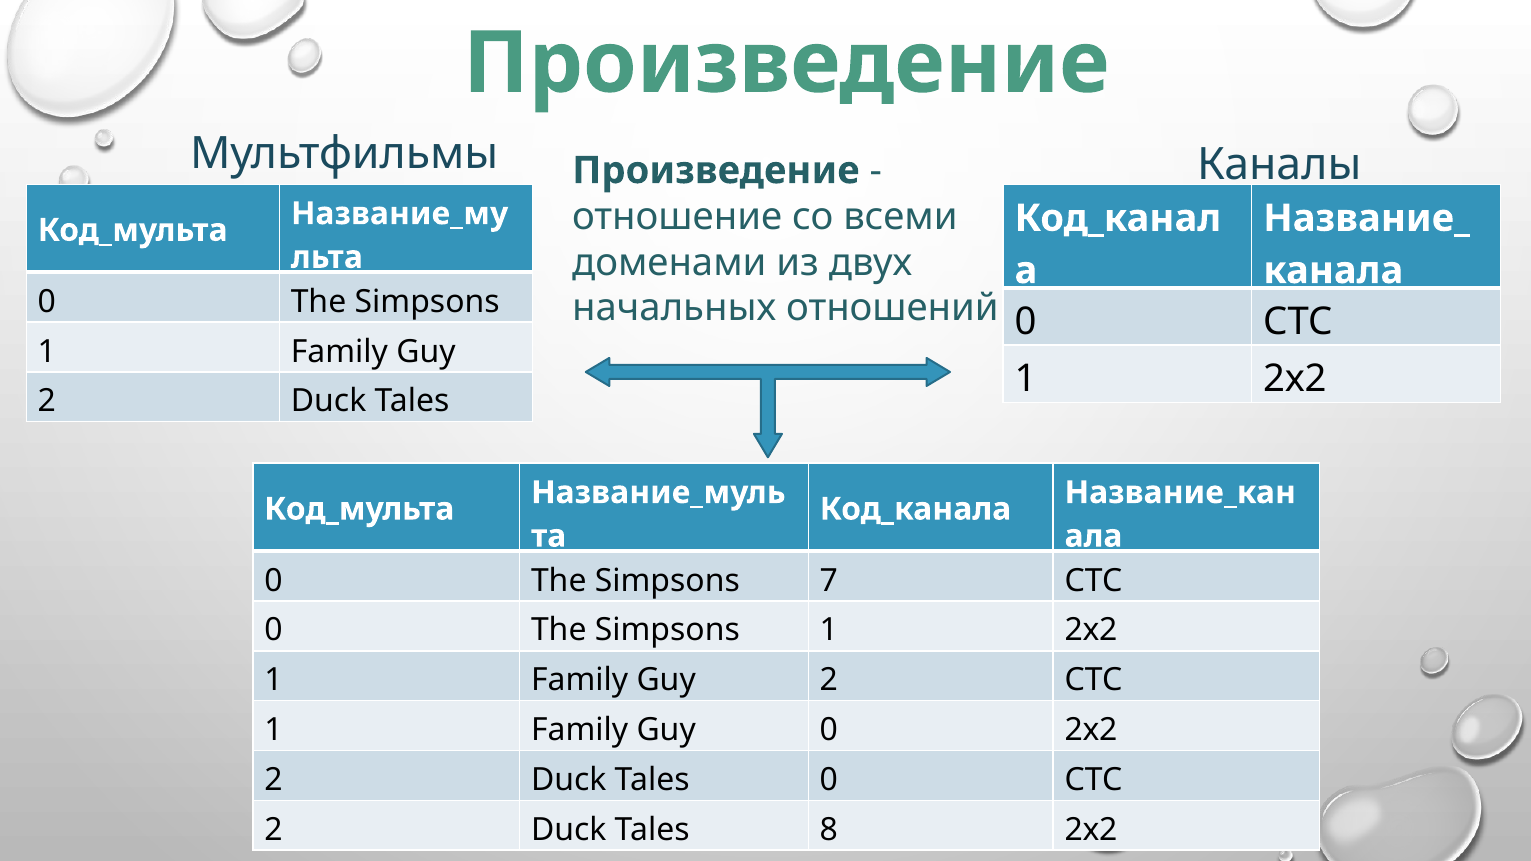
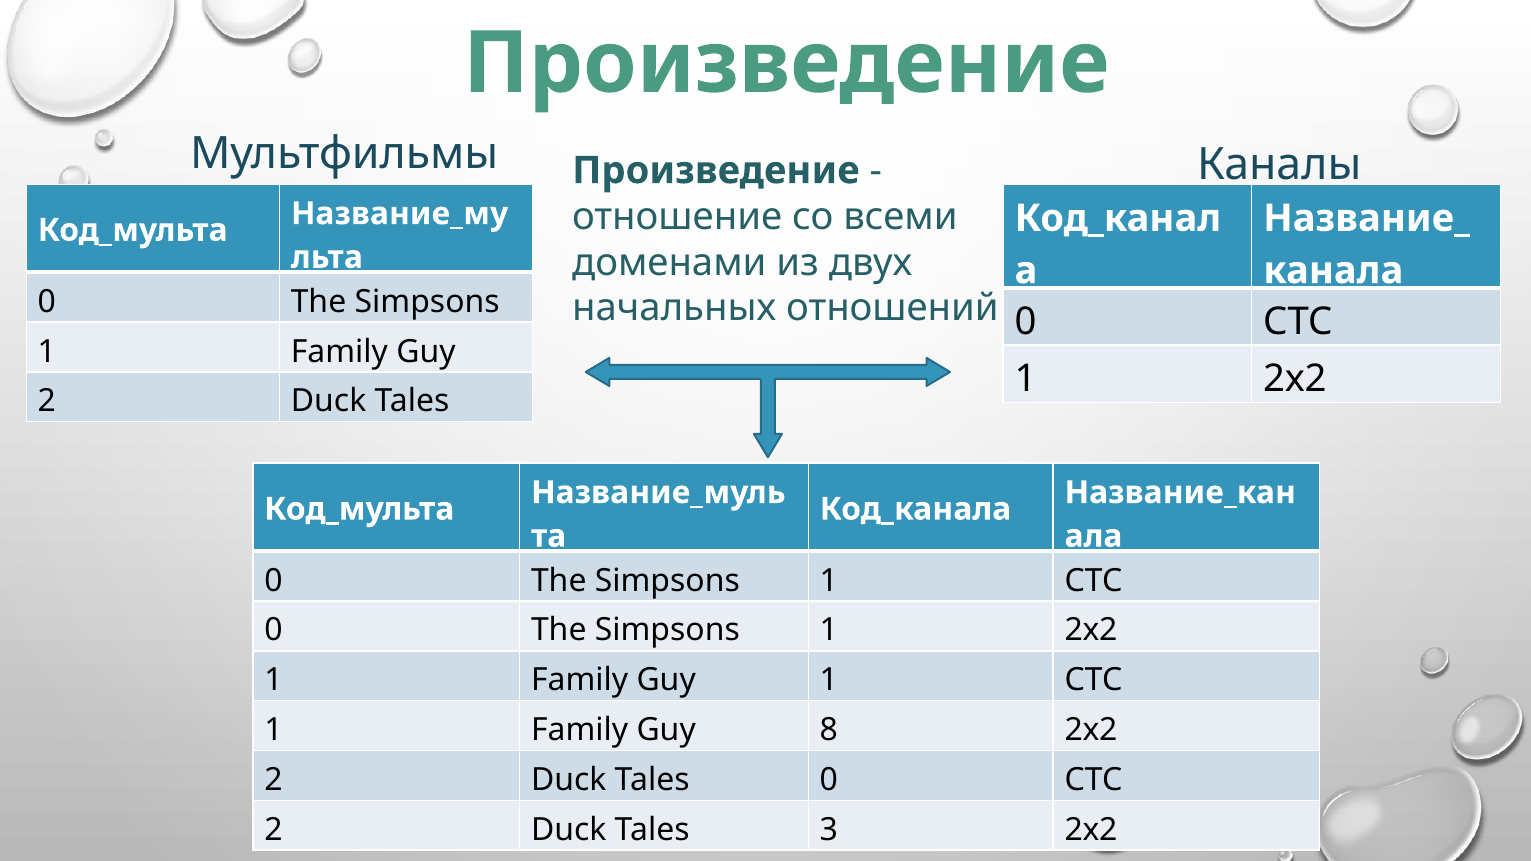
7 at (829, 581): 7 -> 1
2 at (829, 680): 2 -> 1
Guy 0: 0 -> 8
8: 8 -> 3
